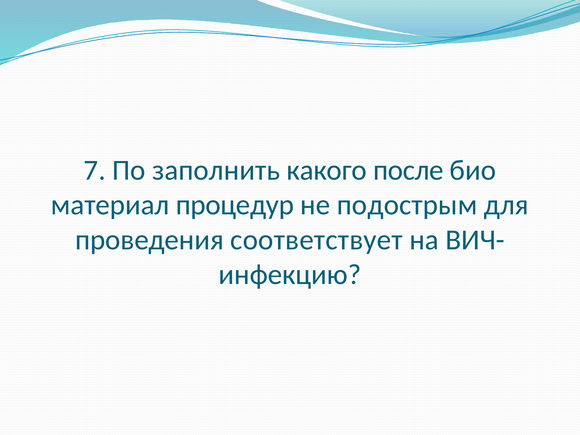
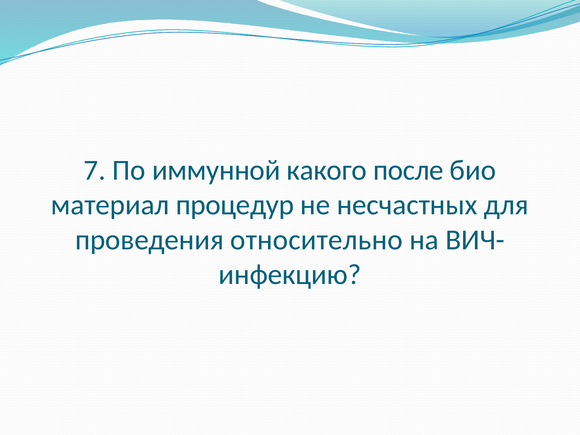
заполнить: заполнить -> иммунной
подострым: подострым -> несчастных
соответствует: соответствует -> относительно
